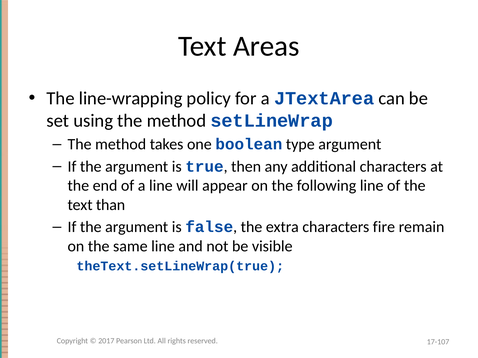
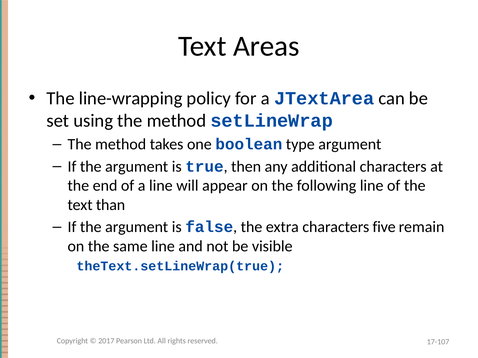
fire: fire -> five
